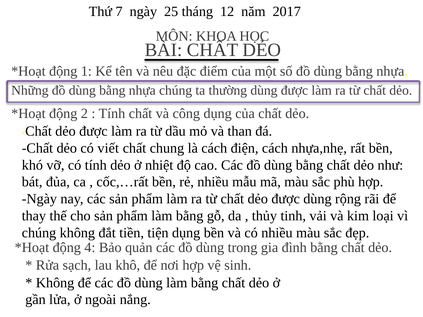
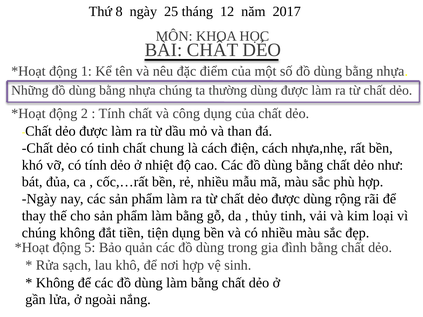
7: 7 -> 8
có viết: viết -> tinh
4: 4 -> 5
